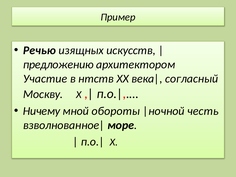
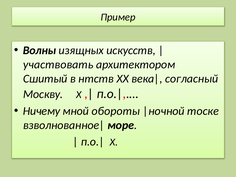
Речью: Речью -> Волны
предложению: предложению -> участвовать
Участие: Участие -> Сшитый
честь: честь -> тоске
